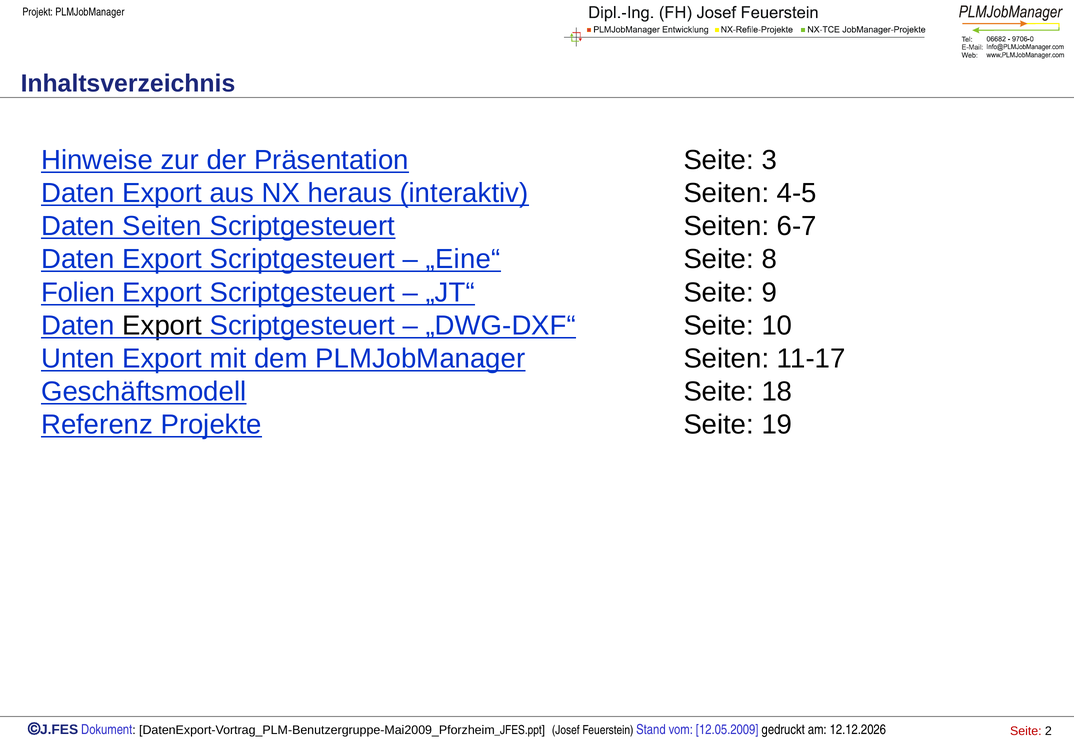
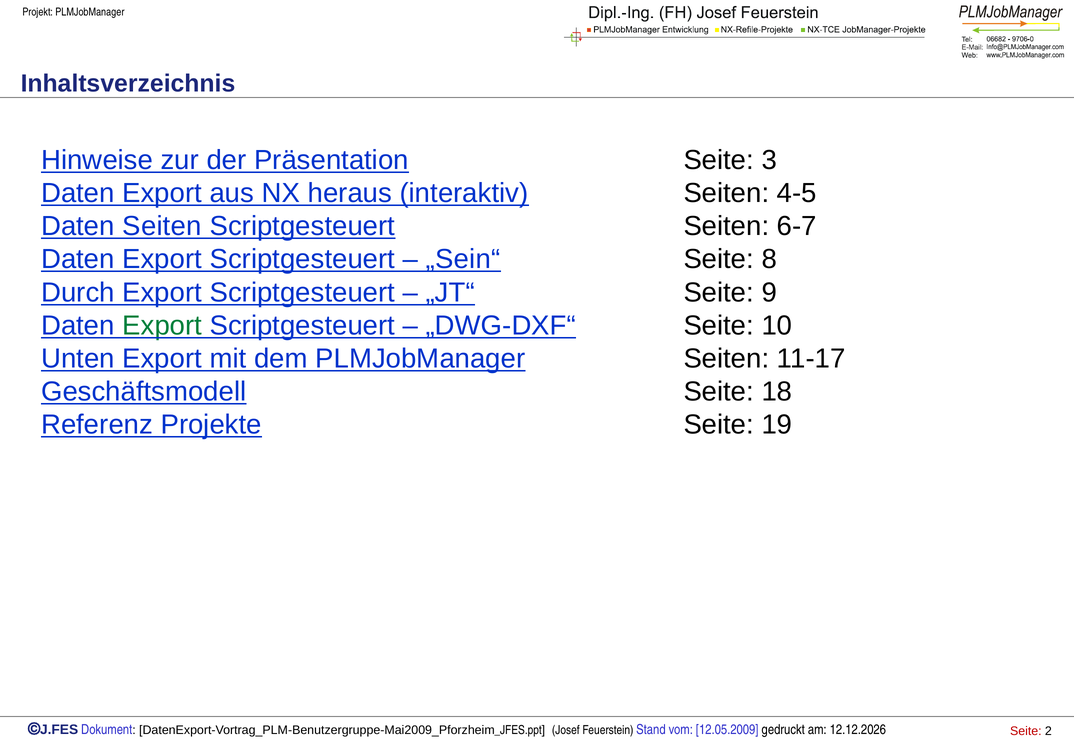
„Eine“: „Eine“ -> „Sein“
Folien: Folien -> Durch
Export at (162, 325) colour: black -> green
